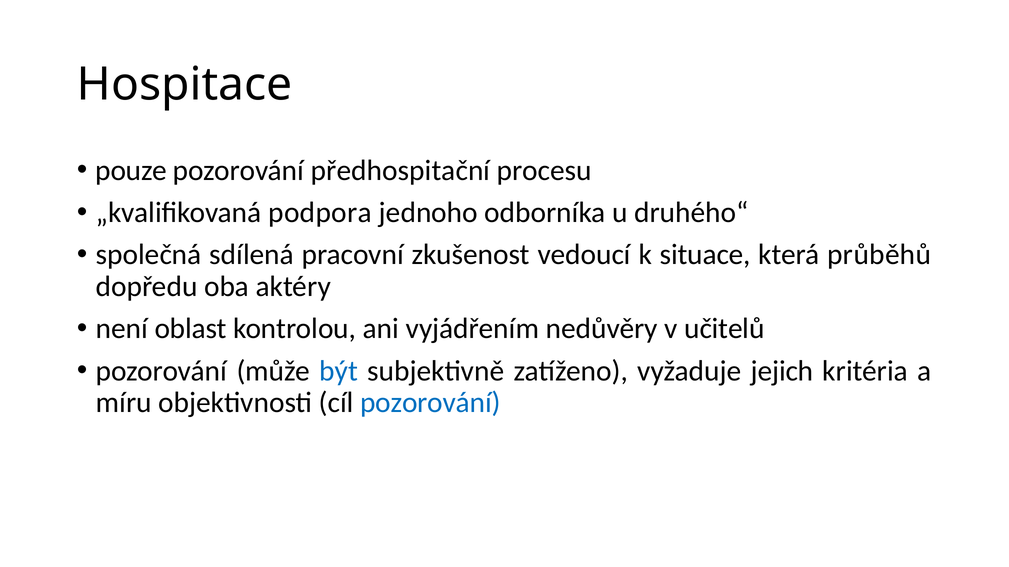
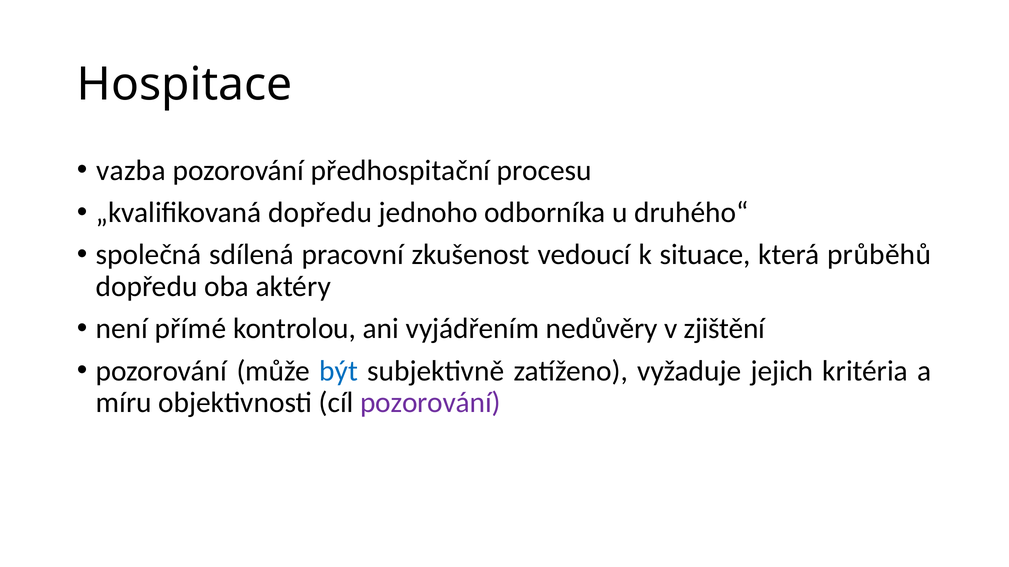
pouze: pouze -> vazba
„kvalifikovaná podpora: podpora -> dopředu
oblast: oblast -> přímé
učitelů: učitelů -> zjištění
pozorování at (430, 403) colour: blue -> purple
